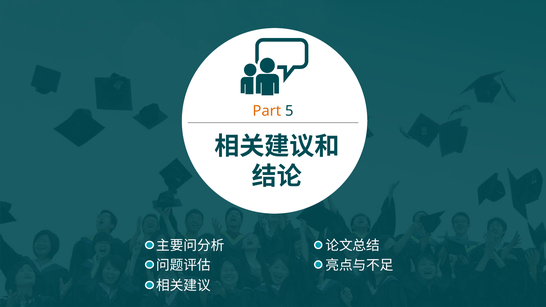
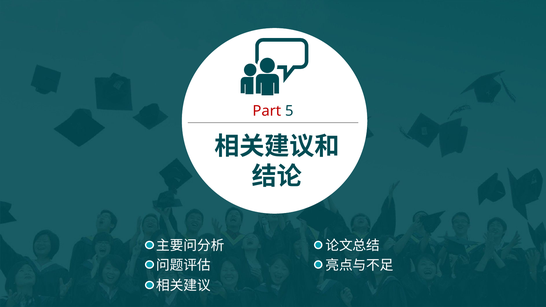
Part colour: orange -> red
